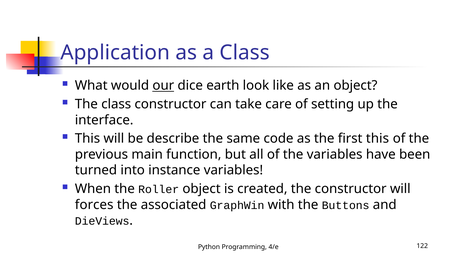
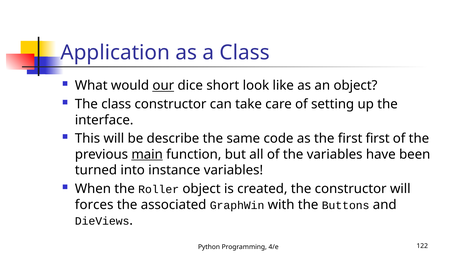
earth: earth -> short
first this: this -> first
main underline: none -> present
